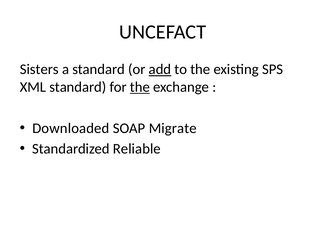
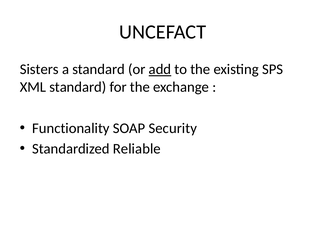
the at (140, 87) underline: present -> none
Downloaded: Downloaded -> Functionality
Migrate: Migrate -> Security
